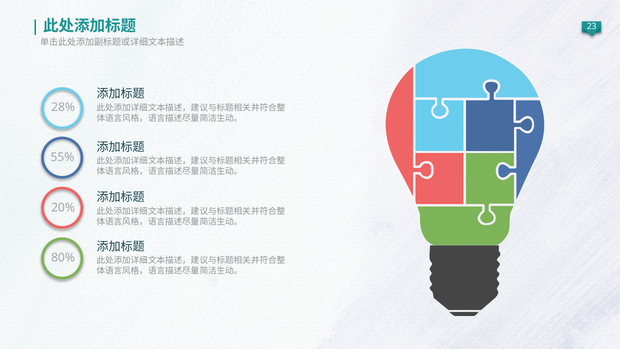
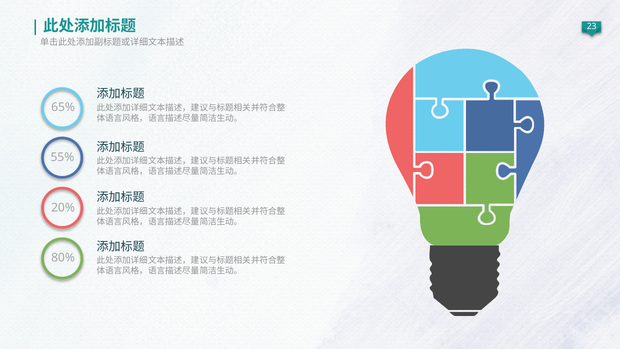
28%: 28% -> 65%
